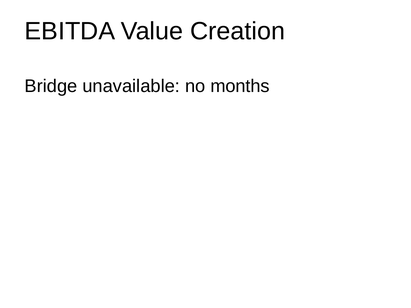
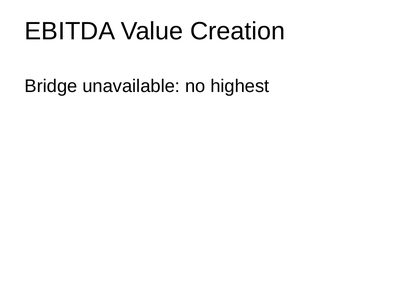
months: months -> highest
